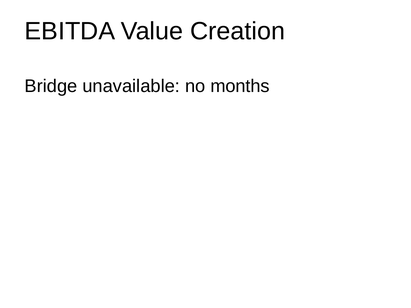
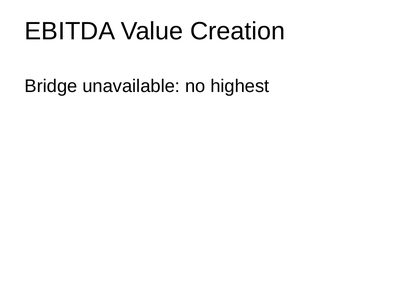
months: months -> highest
